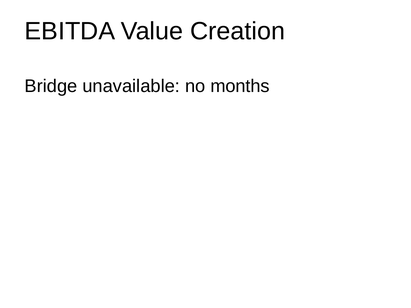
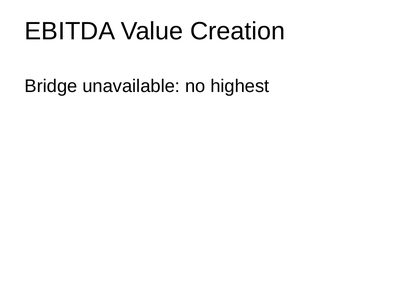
months: months -> highest
